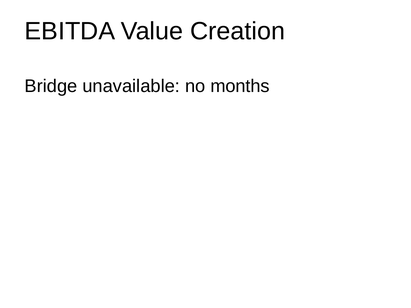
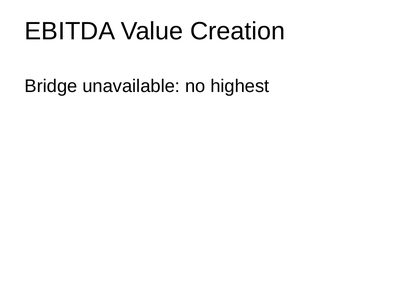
months: months -> highest
